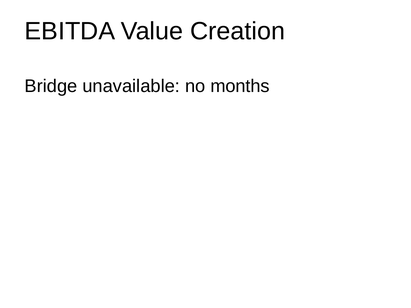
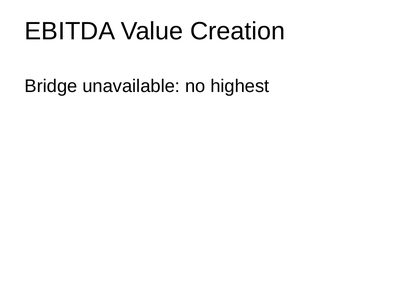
months: months -> highest
